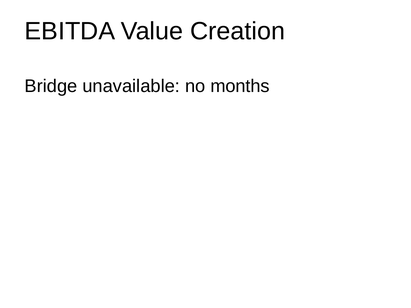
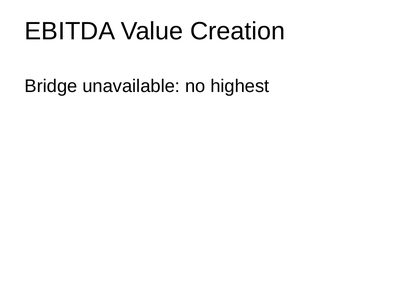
months: months -> highest
